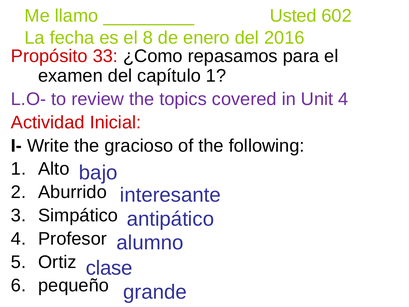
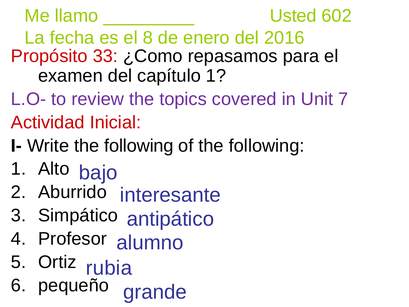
Unit 4: 4 -> 7
Write the gracioso: gracioso -> following
clase: clase -> rubia
